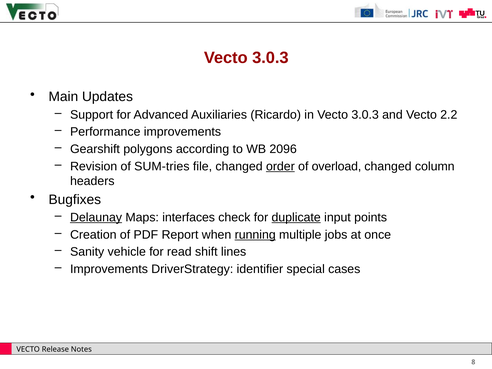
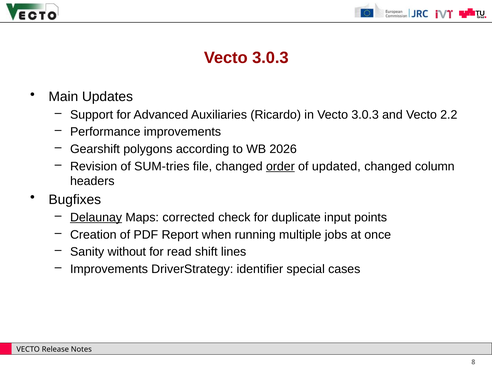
2096: 2096 -> 2026
overload: overload -> updated
interfaces: interfaces -> corrected
duplicate underline: present -> none
running underline: present -> none
vehicle: vehicle -> without
